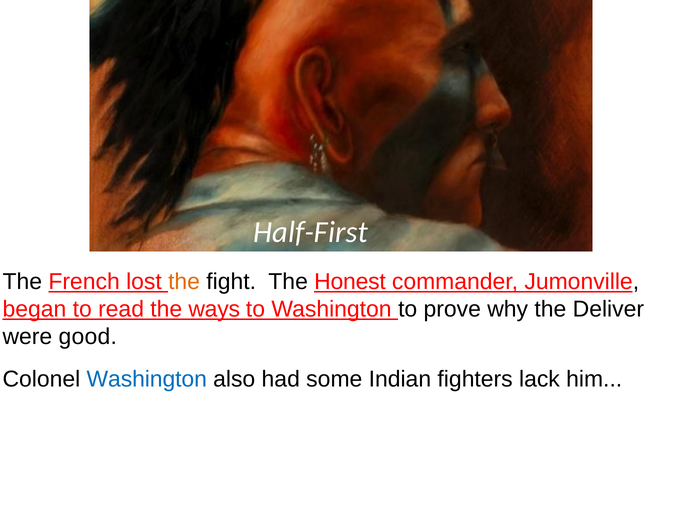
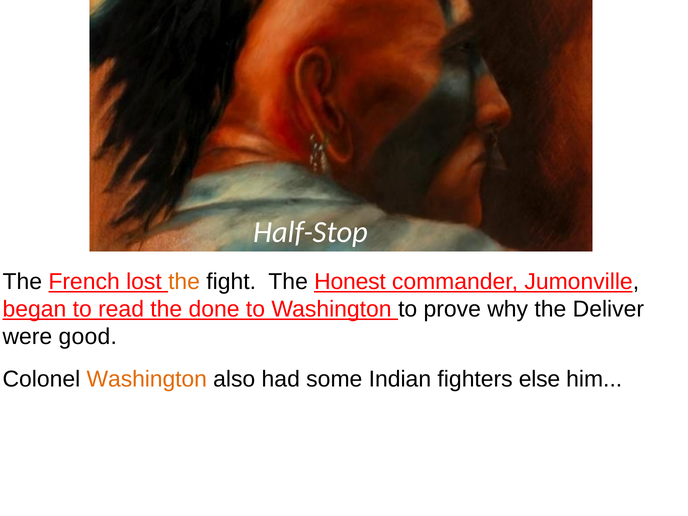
Half-First: Half-First -> Half-Stop
ways: ways -> done
Washington at (147, 379) colour: blue -> orange
lack: lack -> else
